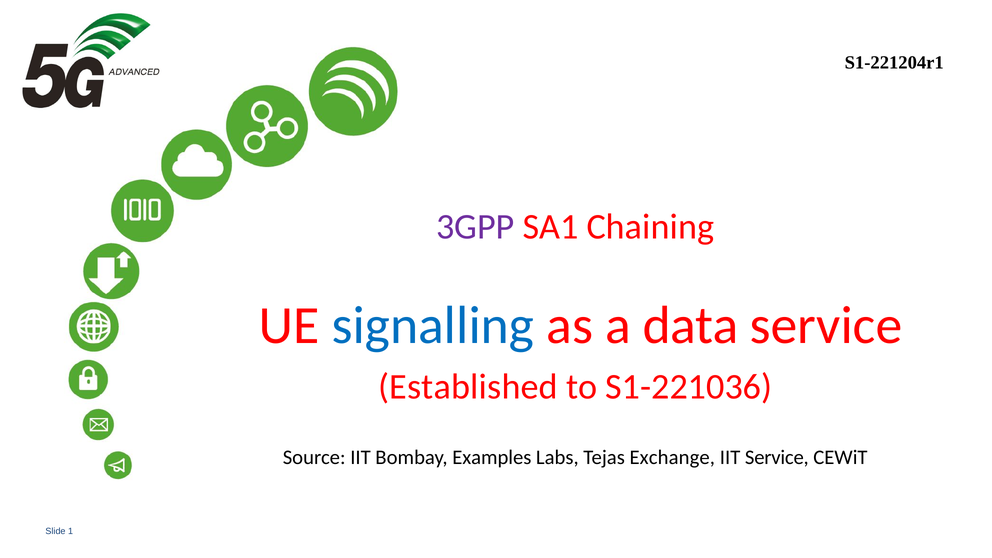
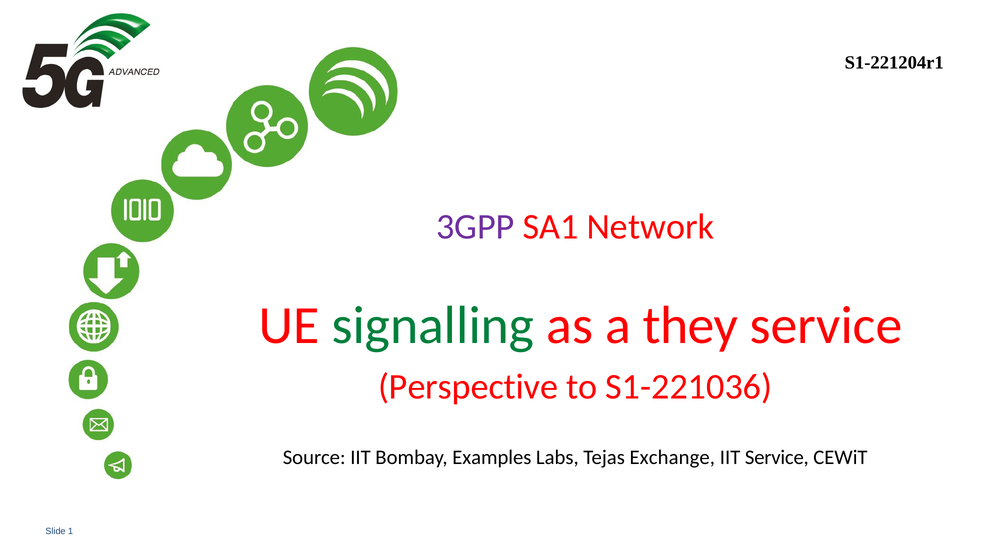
Chaining: Chaining -> Network
signalling colour: blue -> green
data: data -> they
Established: Established -> Perspective
